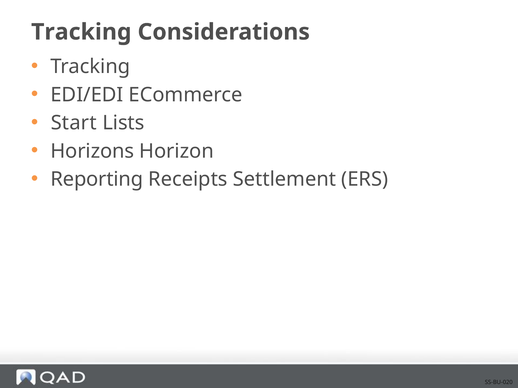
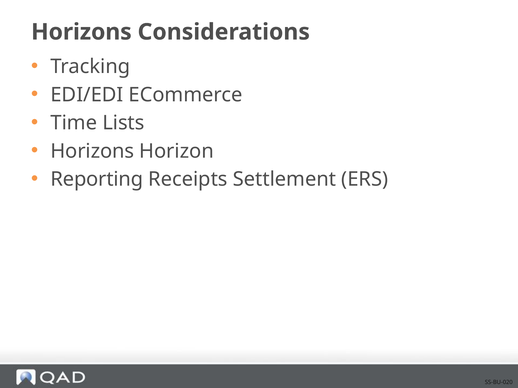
Tracking at (81, 32): Tracking -> Horizons
Start: Start -> Time
